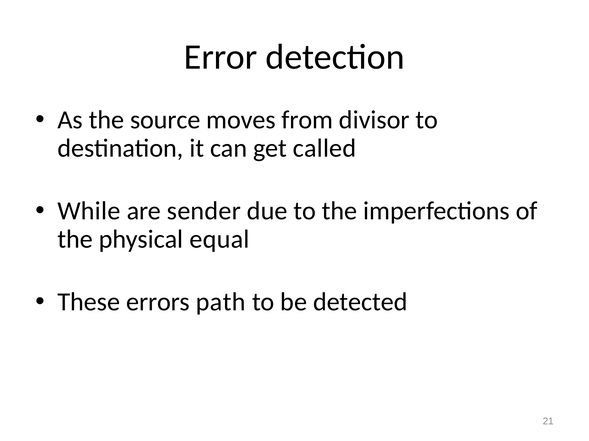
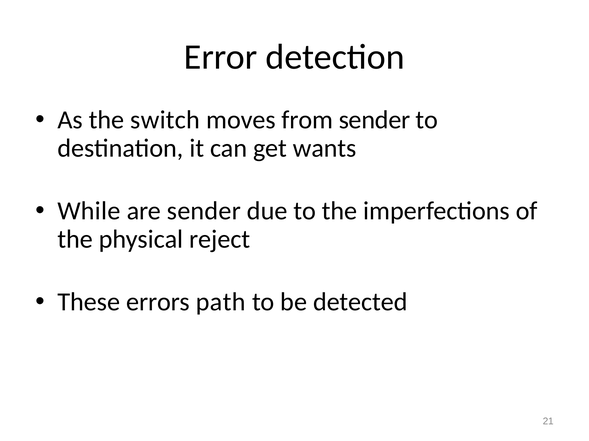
source: source -> switch
from divisor: divisor -> sender
called: called -> wants
equal: equal -> reject
